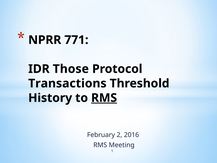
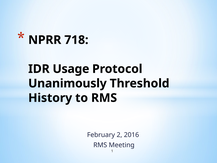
771: 771 -> 718
Those: Those -> Usage
Transactions: Transactions -> Unanimously
RMS at (104, 98) underline: present -> none
